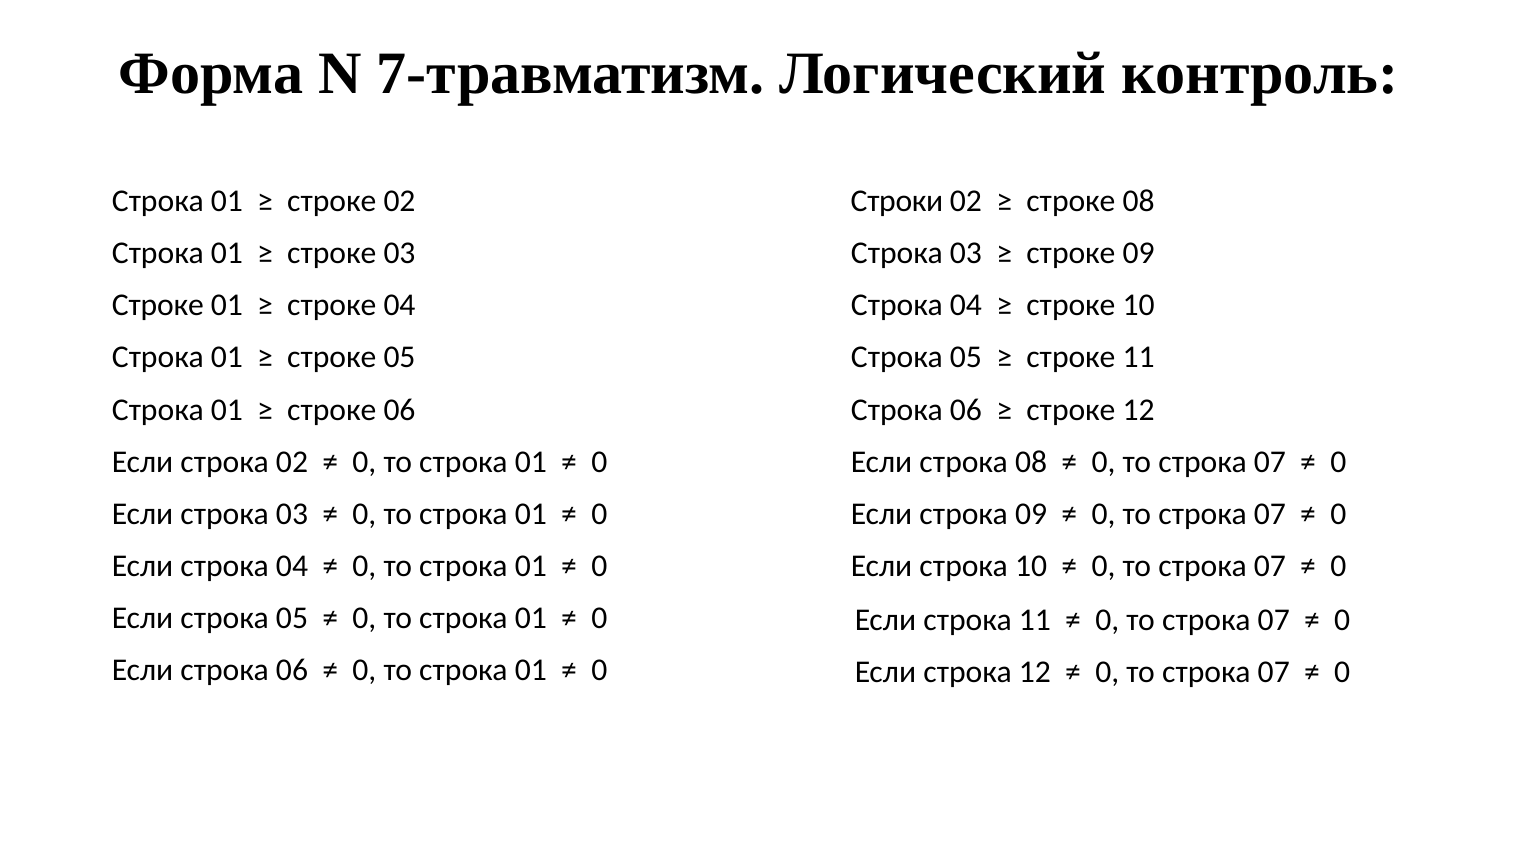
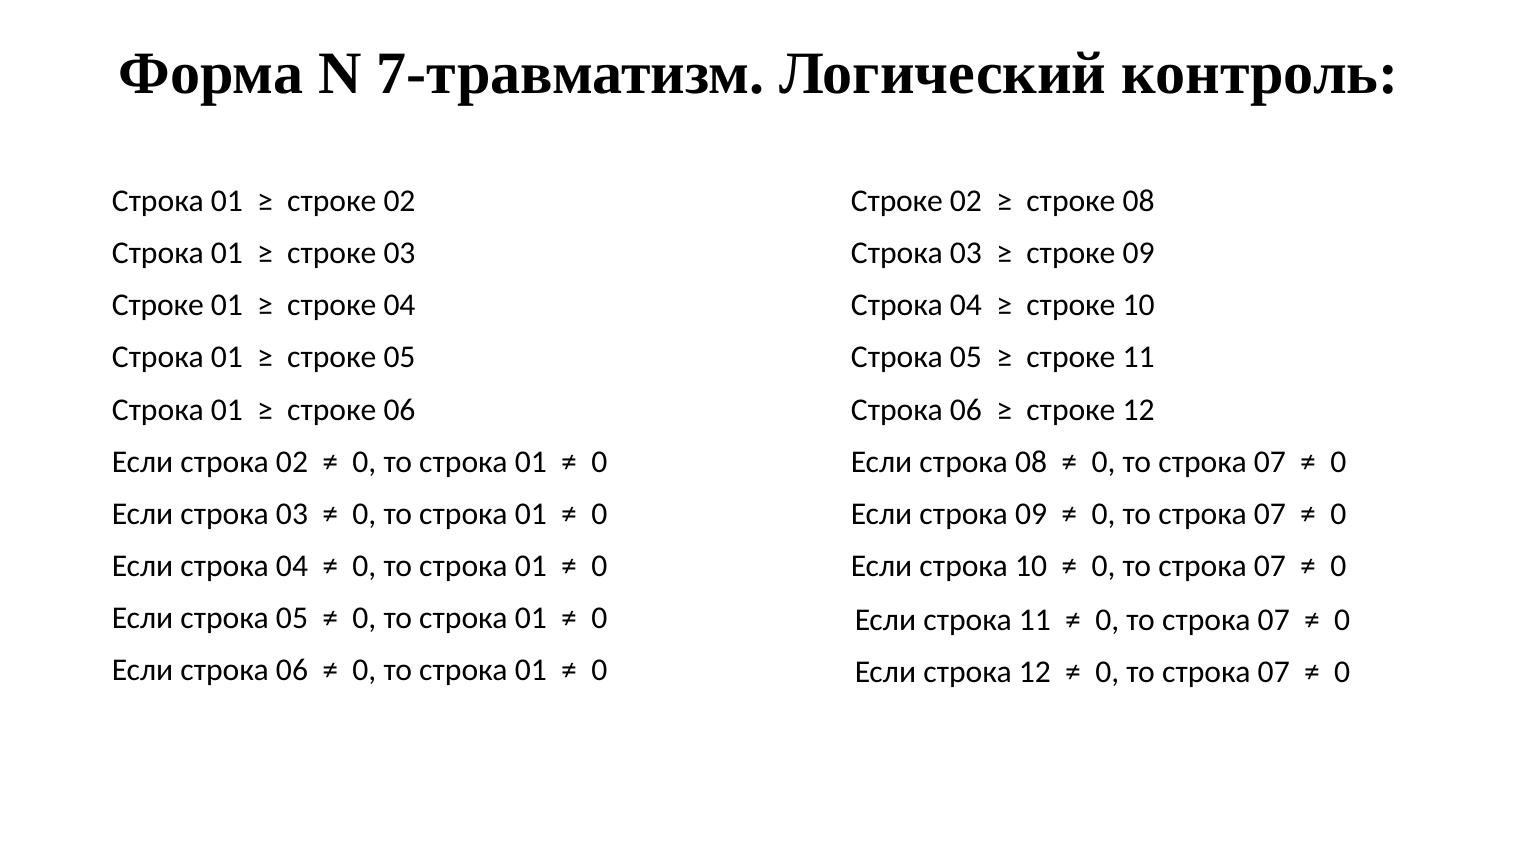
02 Строки: Строки -> Строке
